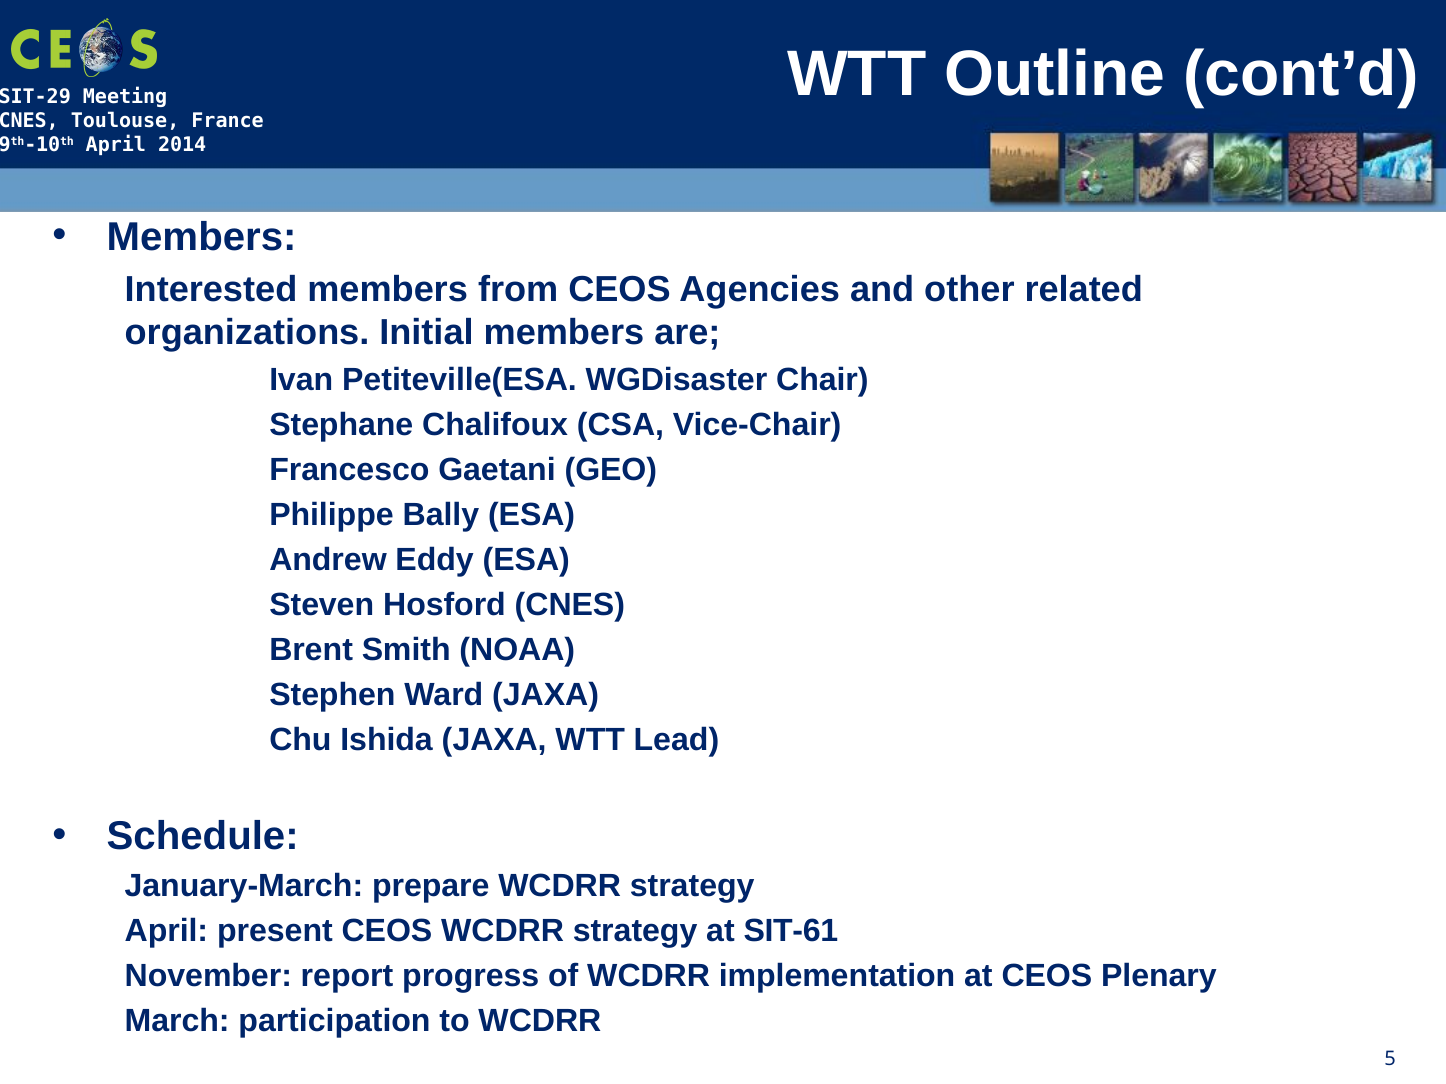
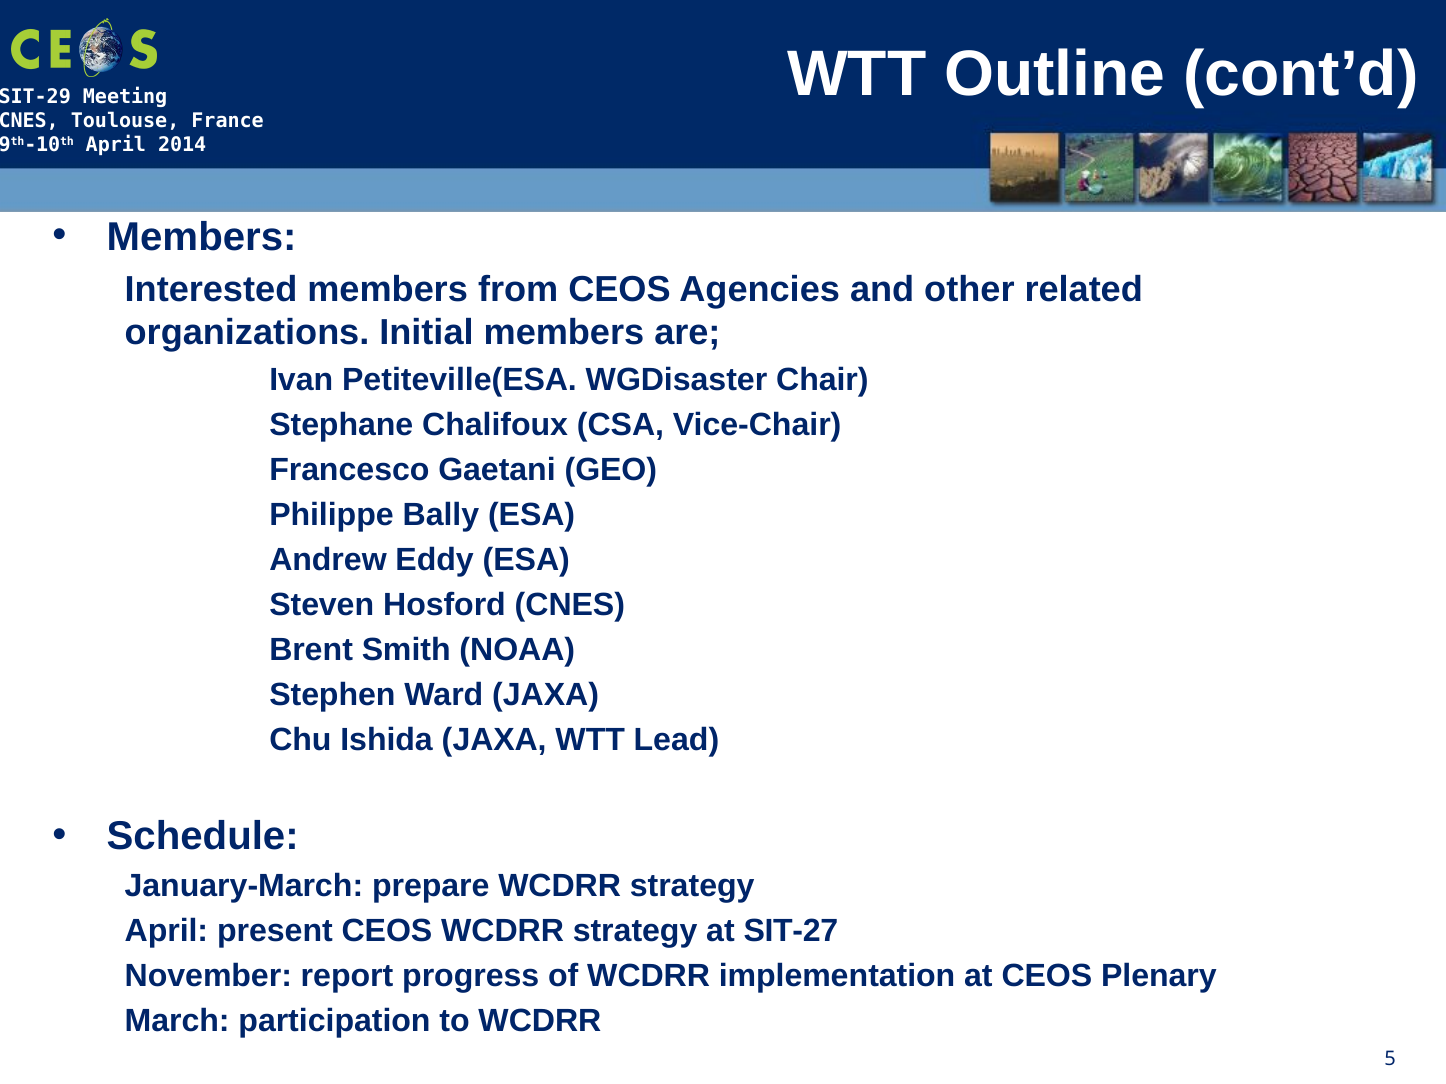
SIT-61: SIT-61 -> SIT-27
